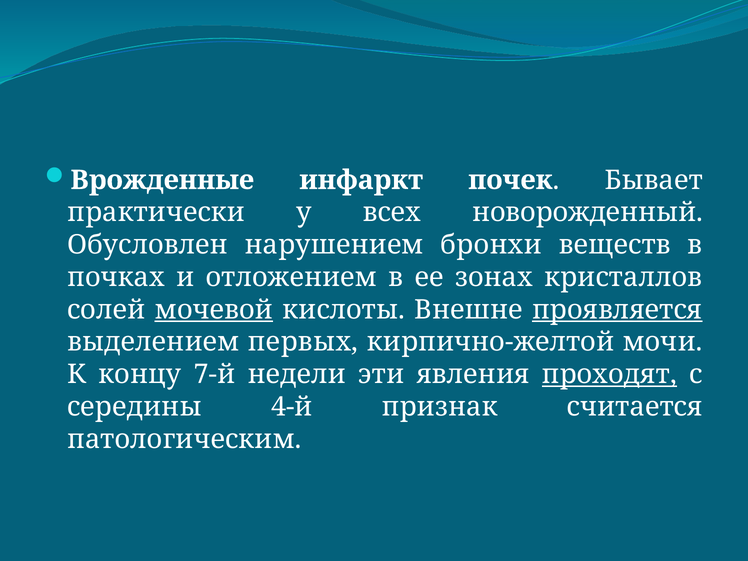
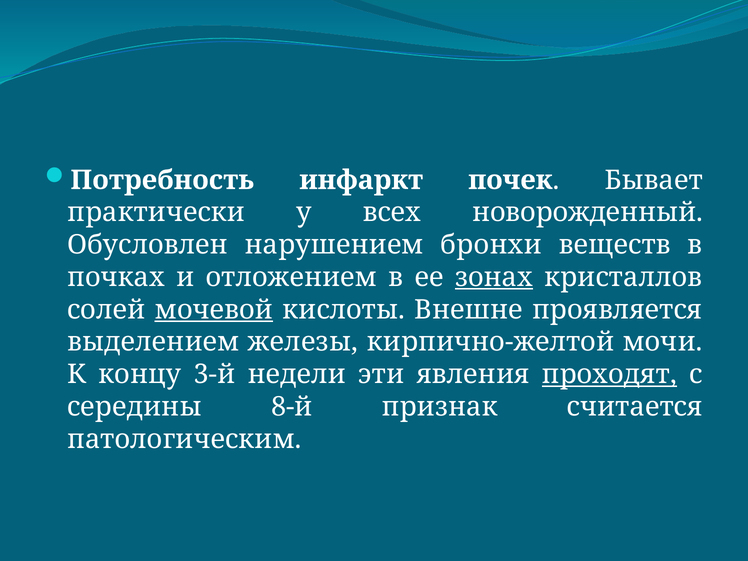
Врожденные: Врожденные -> Потребность
зонах underline: none -> present
проявляется underline: present -> none
первых: первых -> железы
7-й: 7-й -> 3-й
4-й: 4-й -> 8-й
